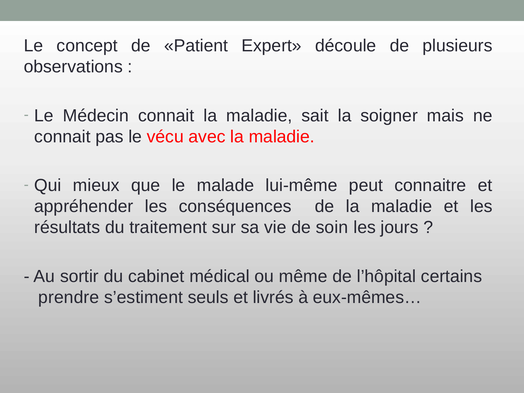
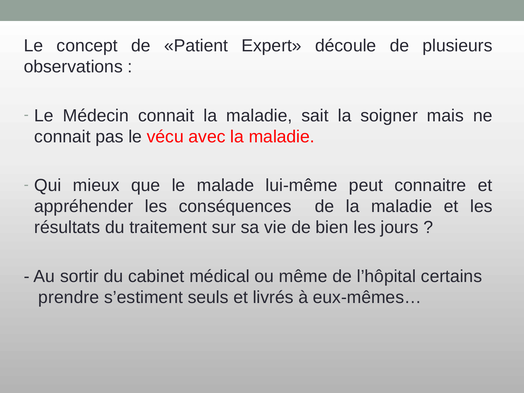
soin: soin -> bien
